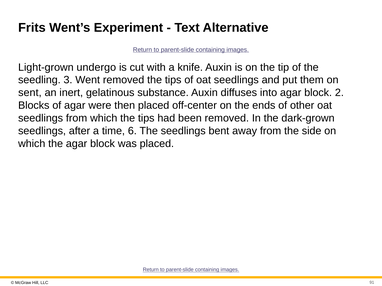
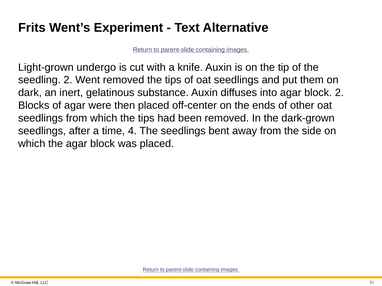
seedling 3: 3 -> 2
sent: sent -> dark
6: 6 -> 4
